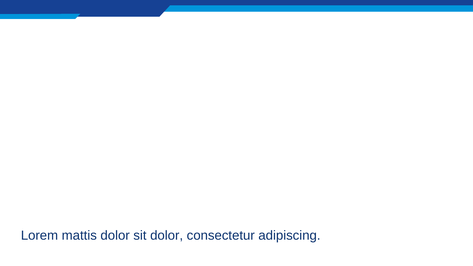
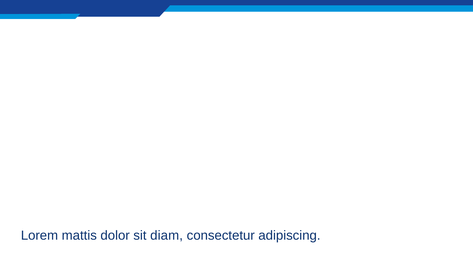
sit dolor: dolor -> diam
